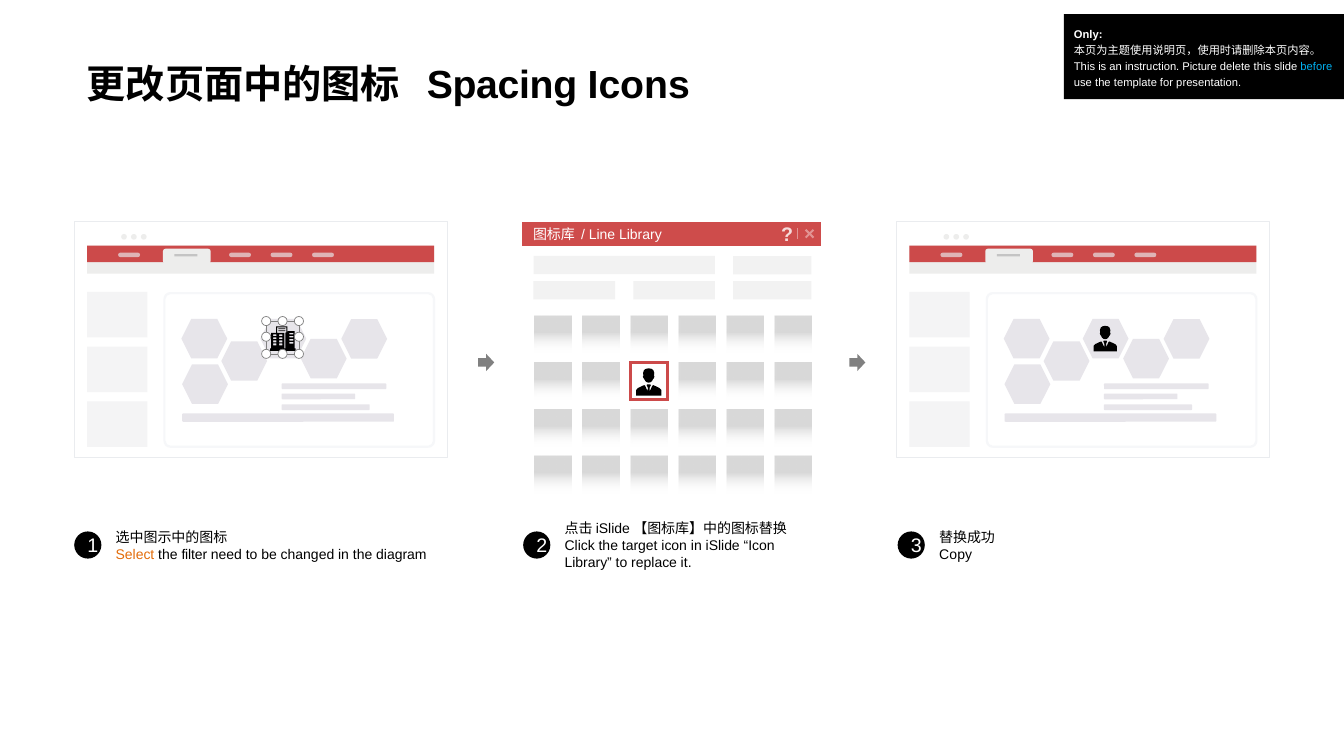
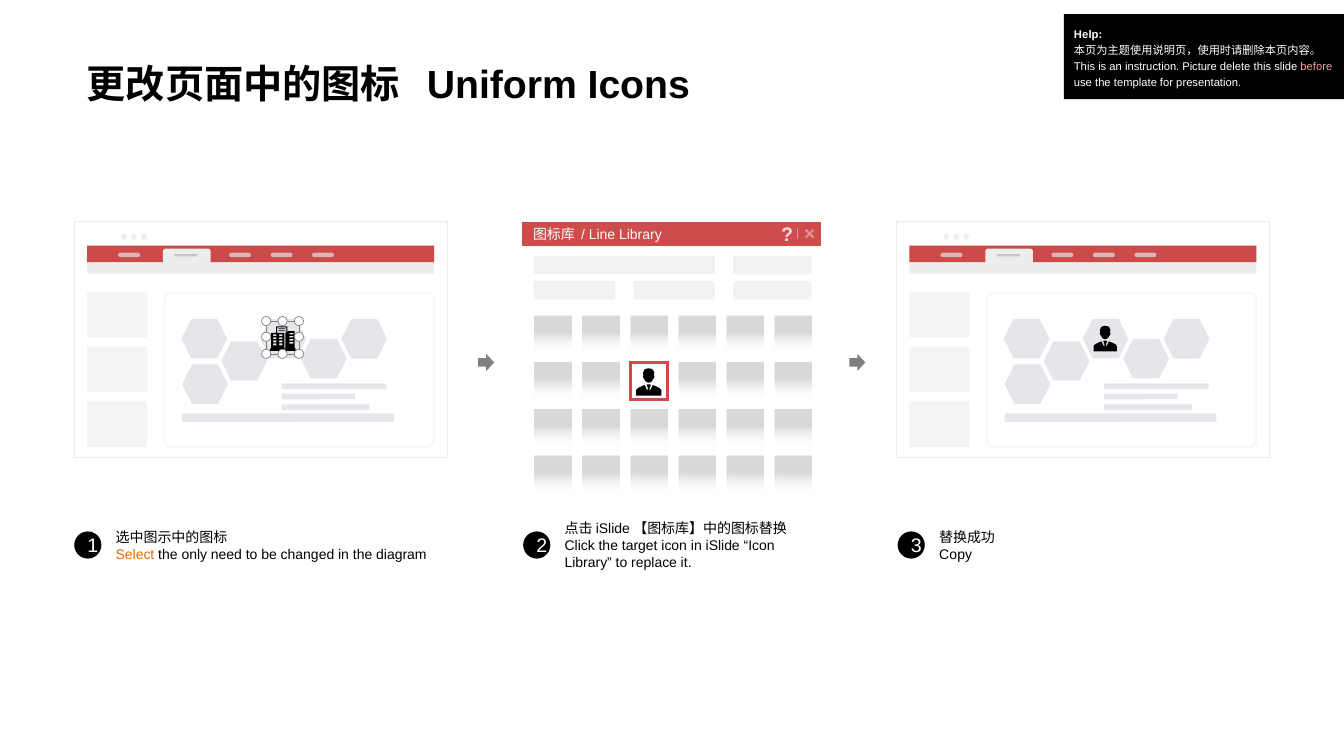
Only: Only -> Help
before colour: light blue -> pink
Spacing: Spacing -> Uniform
filter: filter -> only
